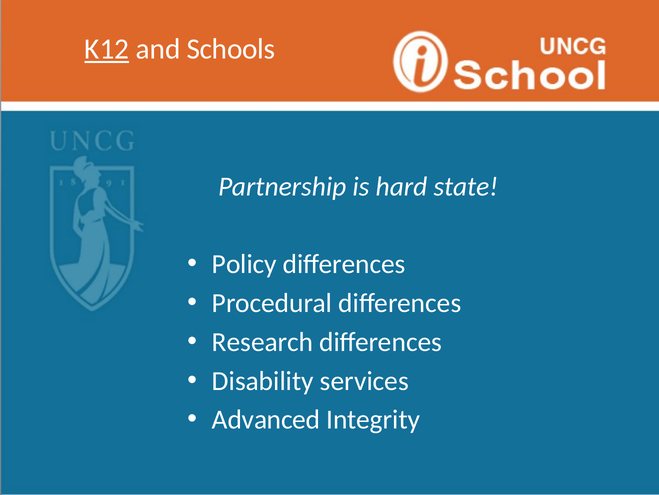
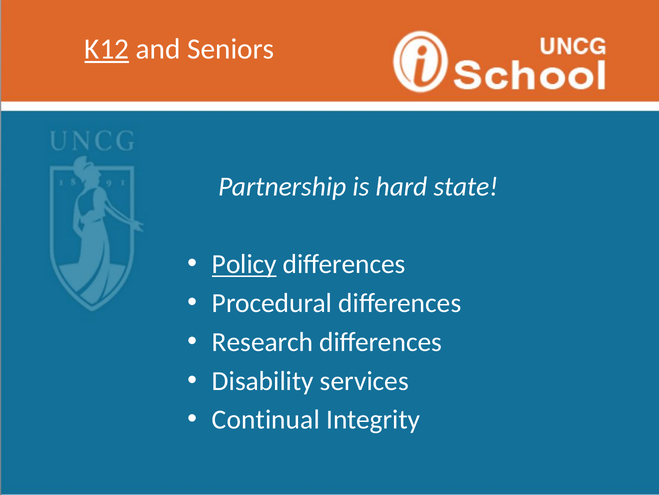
Schools: Schools -> Seniors
Policy underline: none -> present
Advanced: Advanced -> Continual
